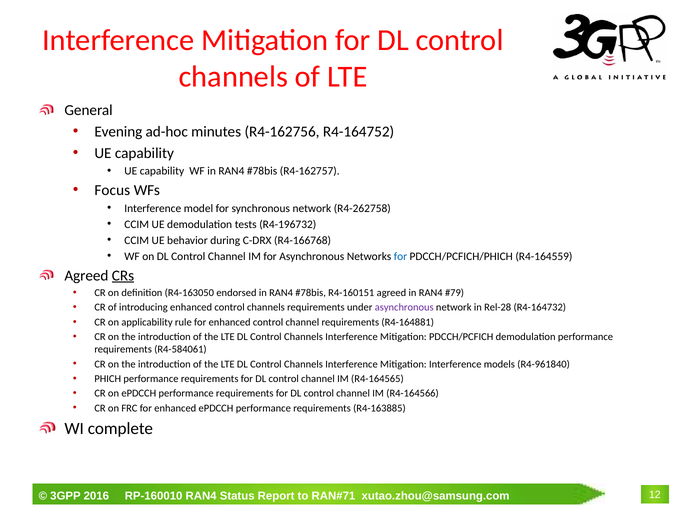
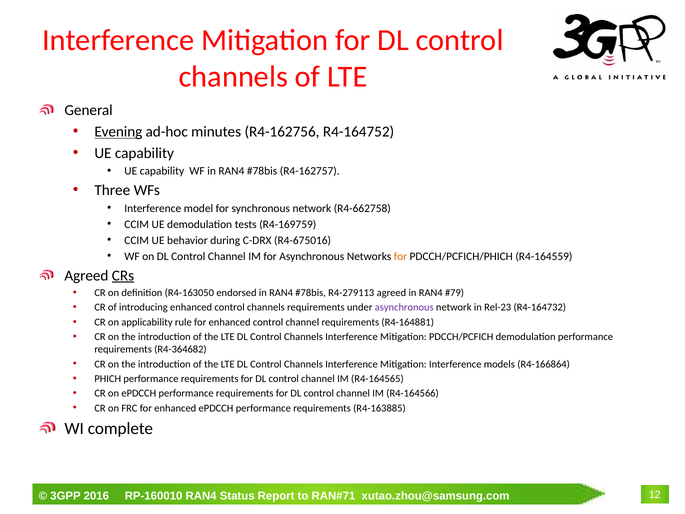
Evening underline: none -> present
Focus: Focus -> Three
R4-262758: R4-262758 -> R4-662758
R4-196732: R4-196732 -> R4-169759
R4-166768: R4-166768 -> R4-675016
for at (400, 256) colour: blue -> orange
R4-160151: R4-160151 -> R4-279113
Rel-28: Rel-28 -> Rel-23
R4-584061: R4-584061 -> R4-364682
R4-961840: R4-961840 -> R4-166864
